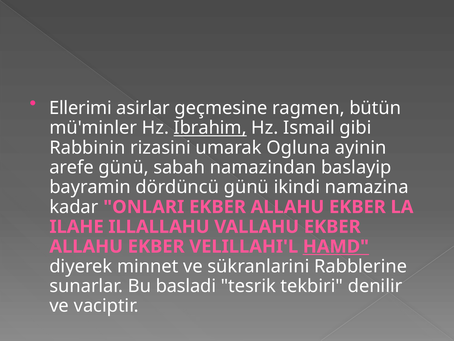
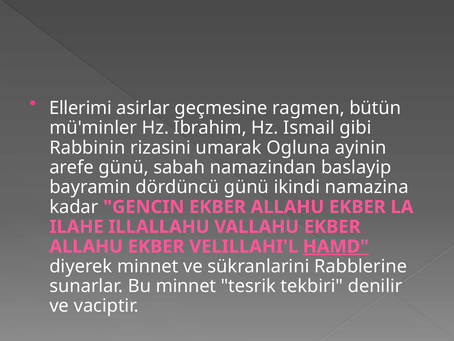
Ibrahim underline: present -> none
ONLARI: ONLARI -> GENCIN
Bu basladi: basladi -> minnet
